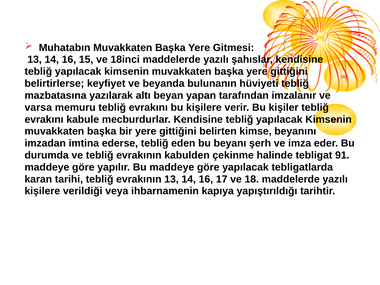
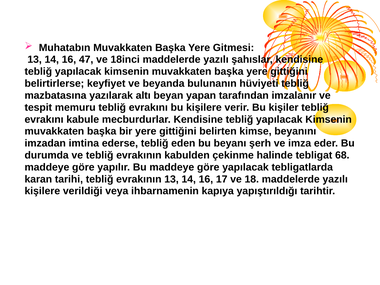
15: 15 -> 47
varsa: varsa -> tespit
91: 91 -> 68
